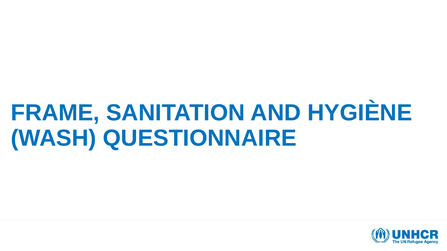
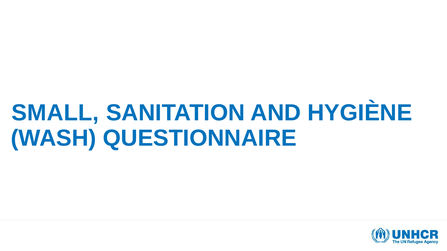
FRAME: FRAME -> SMALL
